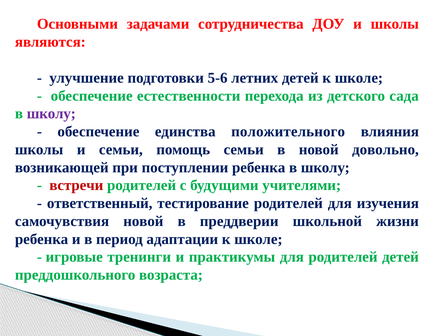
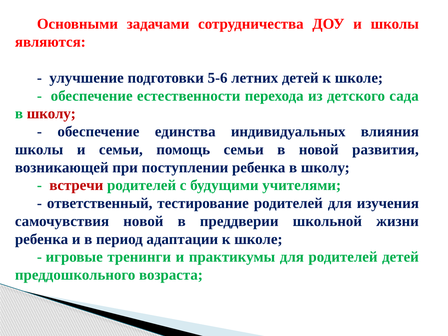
школу at (51, 114) colour: purple -> red
положительного: положительного -> индивидуальных
довольно: довольно -> развития
